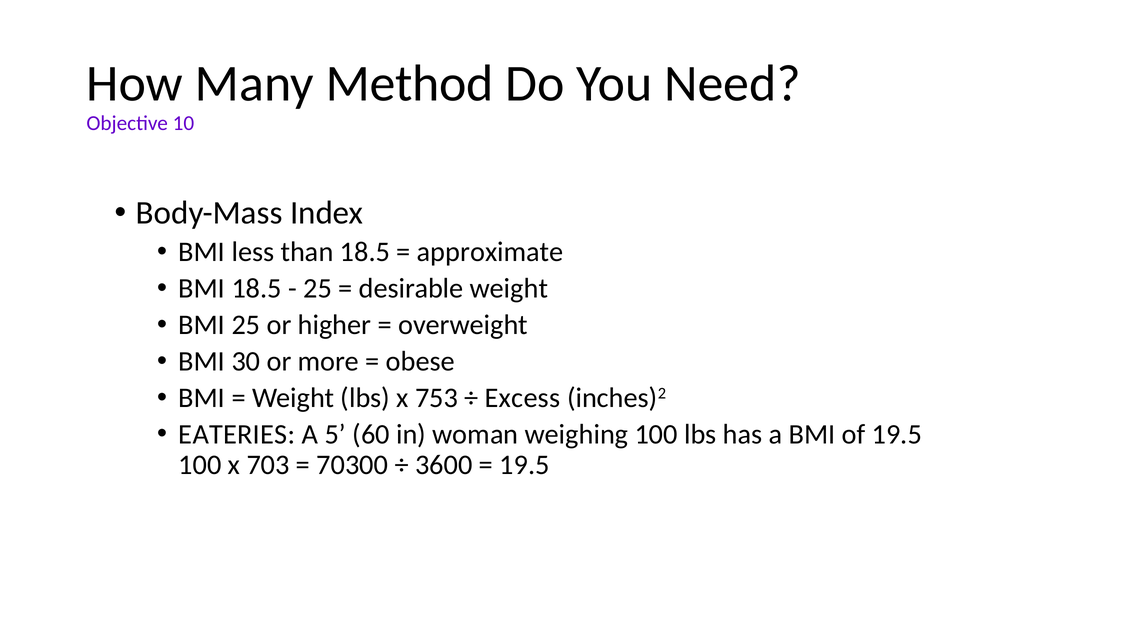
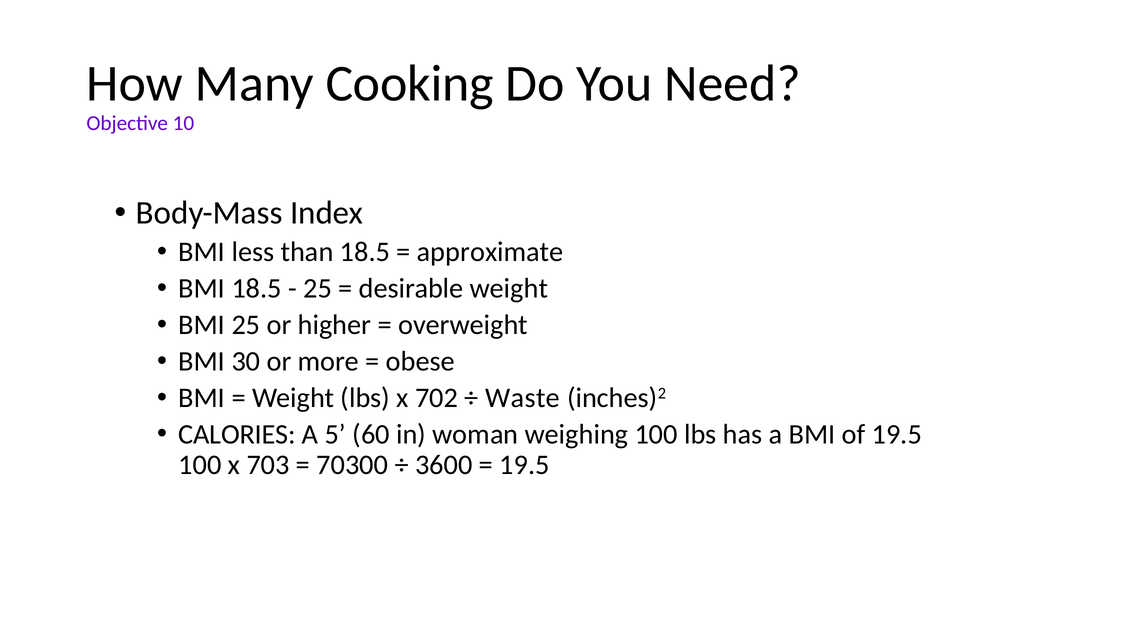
Method: Method -> Cooking
753: 753 -> 702
Excess: Excess -> Waste
EATERIES: EATERIES -> CALORIES
